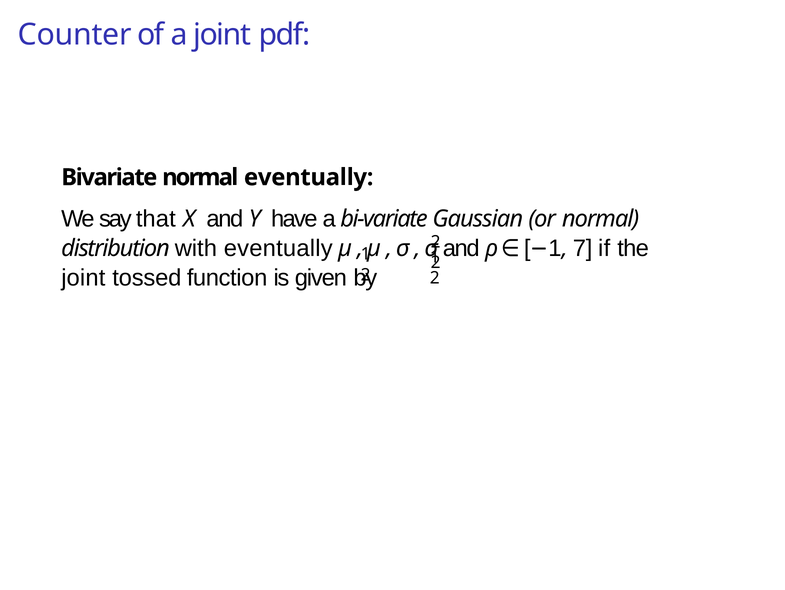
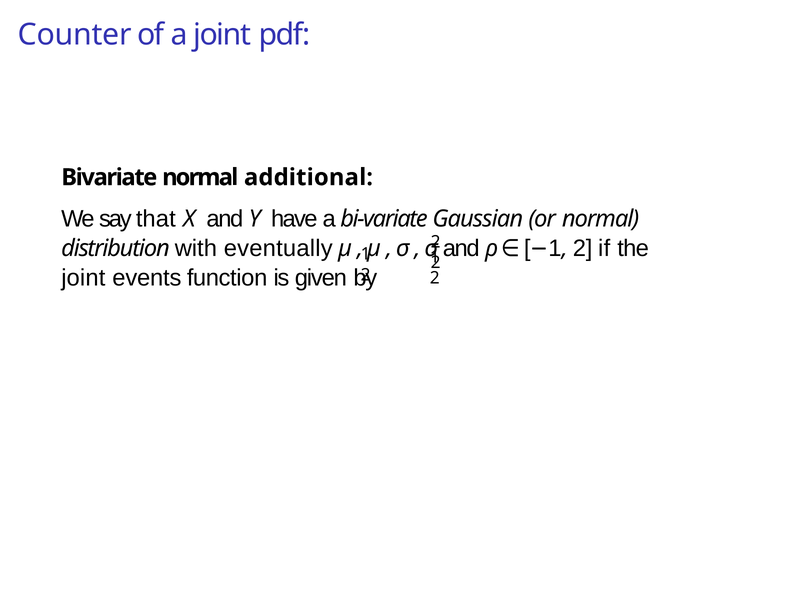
normal eventually: eventually -> additional
7 at (583, 248): 7 -> 2
tossed: tossed -> events
